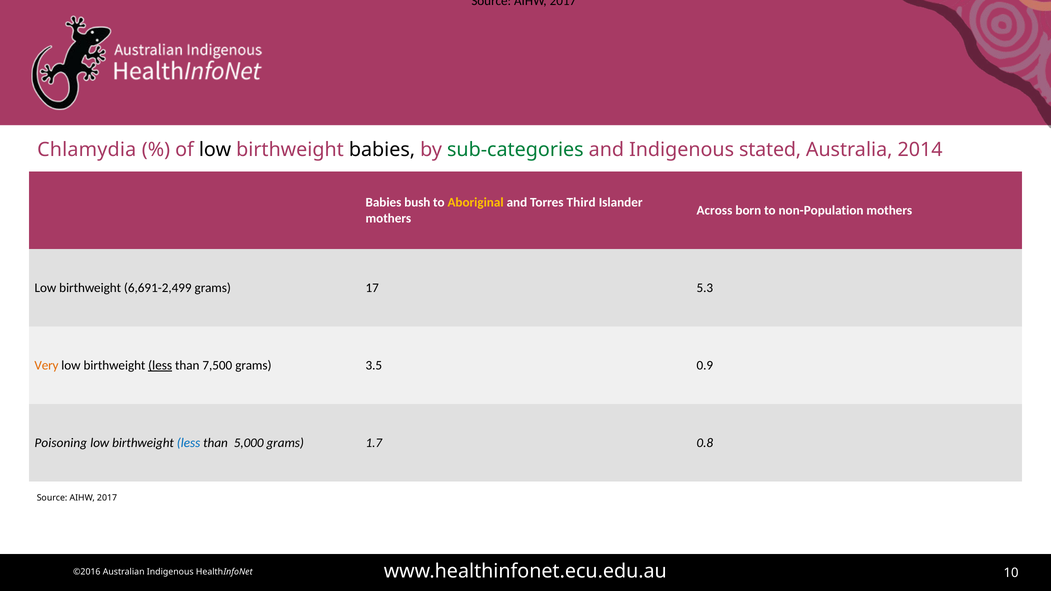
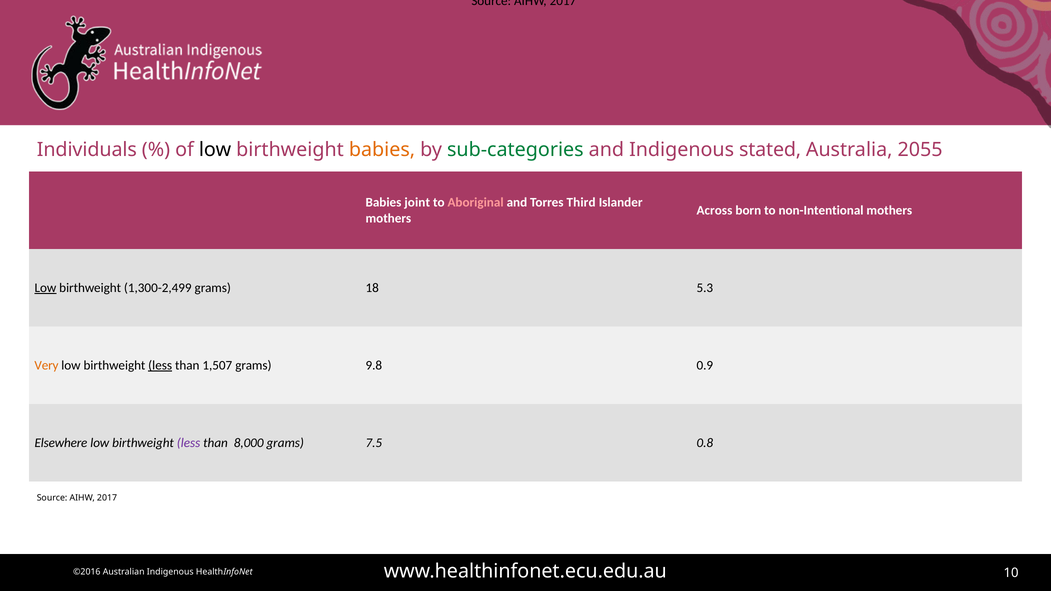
Chlamydia: Chlamydia -> Individuals
babies at (382, 150) colour: black -> orange
2014: 2014 -> 2055
bush: bush -> joint
Aboriginal colour: yellow -> pink
non-Population: non-Population -> non-Intentional
Low at (45, 288) underline: none -> present
6,691-2,499: 6,691-2,499 -> 1,300-2,499
17: 17 -> 18
7,500: 7,500 -> 1,507
3.5: 3.5 -> 9.8
Poisoning: Poisoning -> Elsewhere
less at (189, 443) colour: blue -> purple
5,000: 5,000 -> 8,000
1.7: 1.7 -> 7.5
